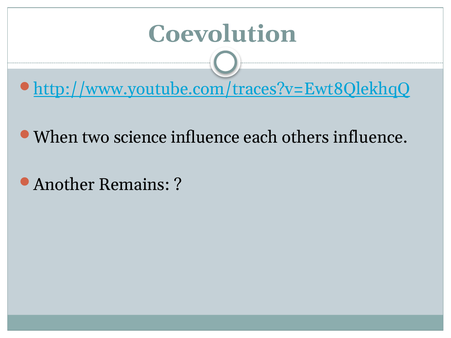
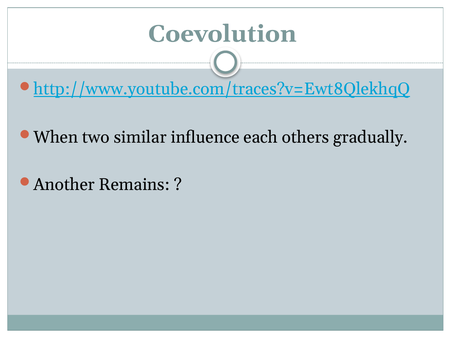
science: science -> similar
others influence: influence -> gradually
